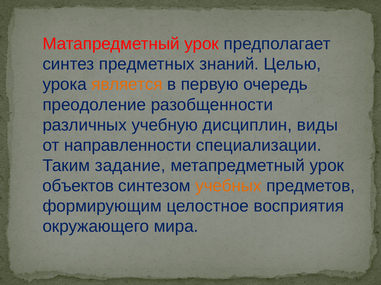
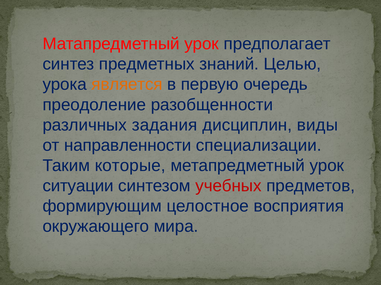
учебную: учебную -> задания
задание: задание -> которые
объектов: объектов -> ситуации
учебных colour: orange -> red
